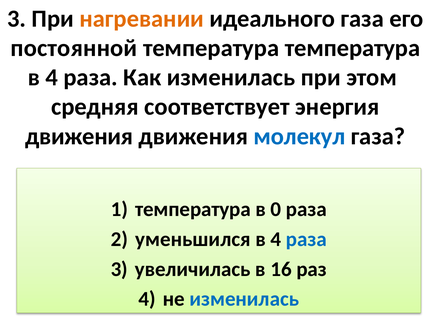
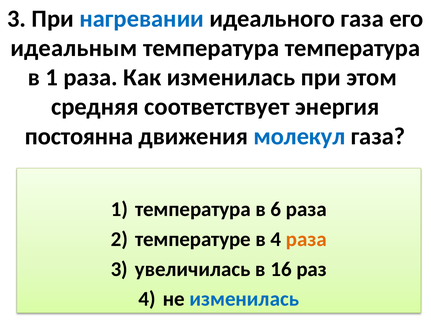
нагревании colour: orange -> blue
постоянной: постоянной -> идеальным
4 at (52, 77): 4 -> 1
движения at (79, 136): движения -> постоянна
0: 0 -> 6
уменьшился: уменьшился -> температуре
раза at (306, 239) colour: blue -> orange
